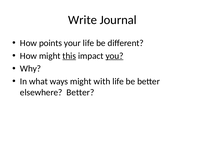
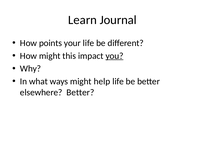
Write: Write -> Learn
this underline: present -> none
with: with -> help
